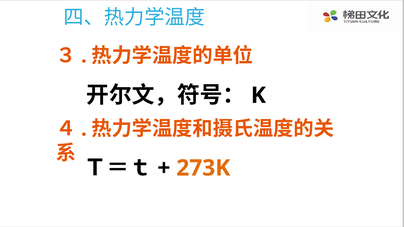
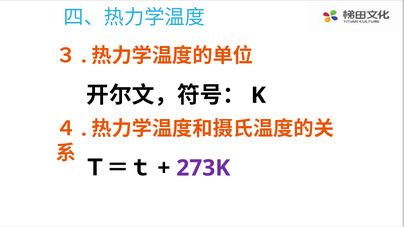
273K colour: orange -> purple
